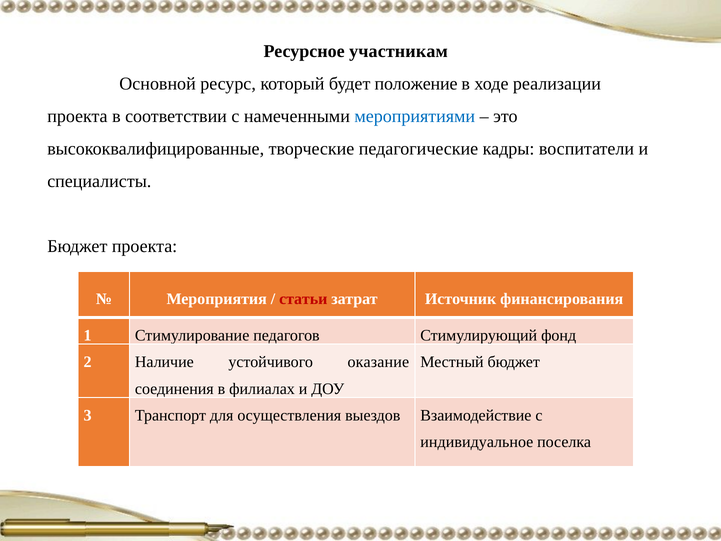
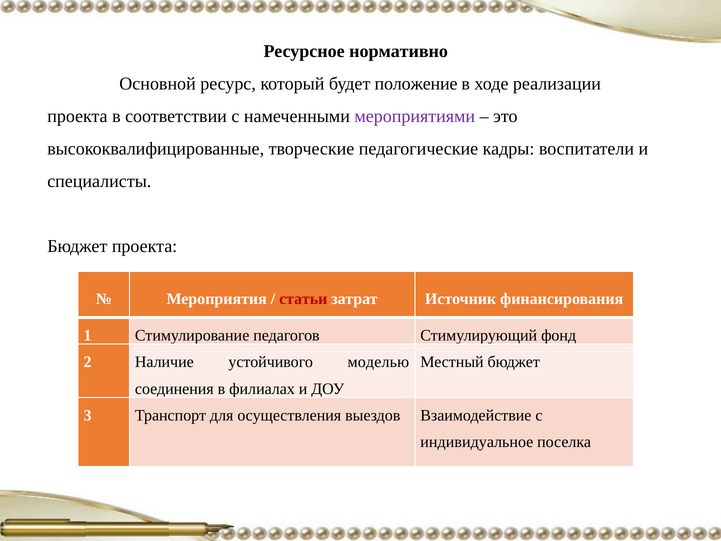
участникам: участникам -> нормативно
мероприятиями colour: blue -> purple
оказание: оказание -> моделью
